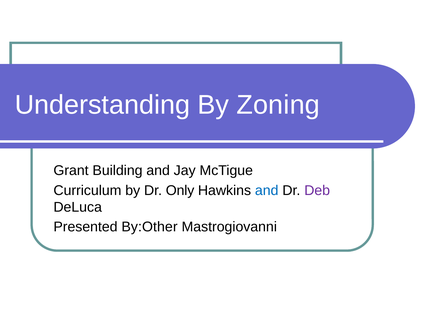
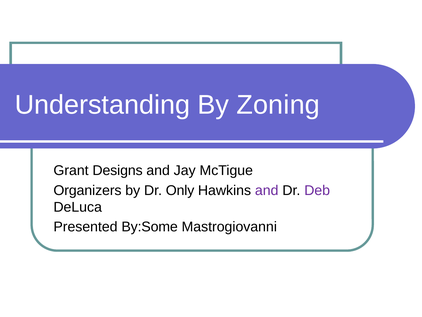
Building: Building -> Designs
Curriculum: Curriculum -> Organizers
and at (267, 190) colour: blue -> purple
By:Other: By:Other -> By:Some
